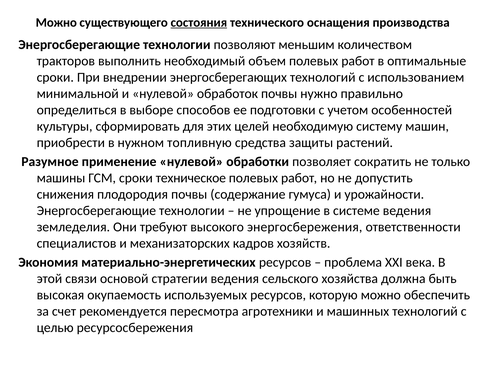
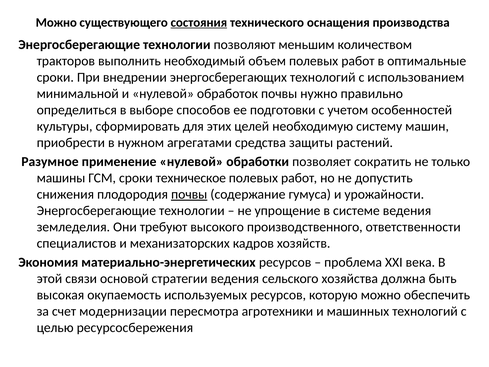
топливную: топливную -> агрегатами
почвы at (189, 194) underline: none -> present
энергосбережения: энергосбережения -> производственного
рекомендуется: рекомендуется -> модернизации
